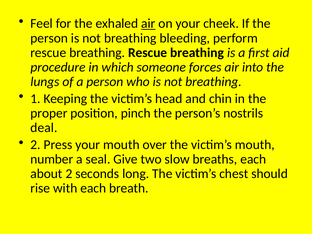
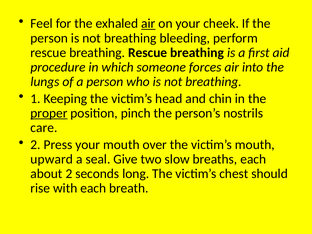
proper underline: none -> present
deal: deal -> care
number: number -> upward
